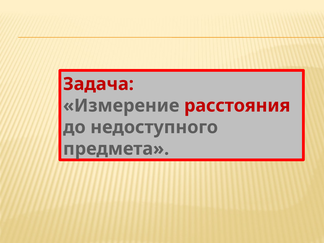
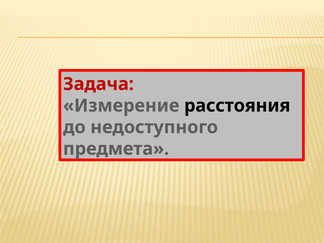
расстояния colour: red -> black
